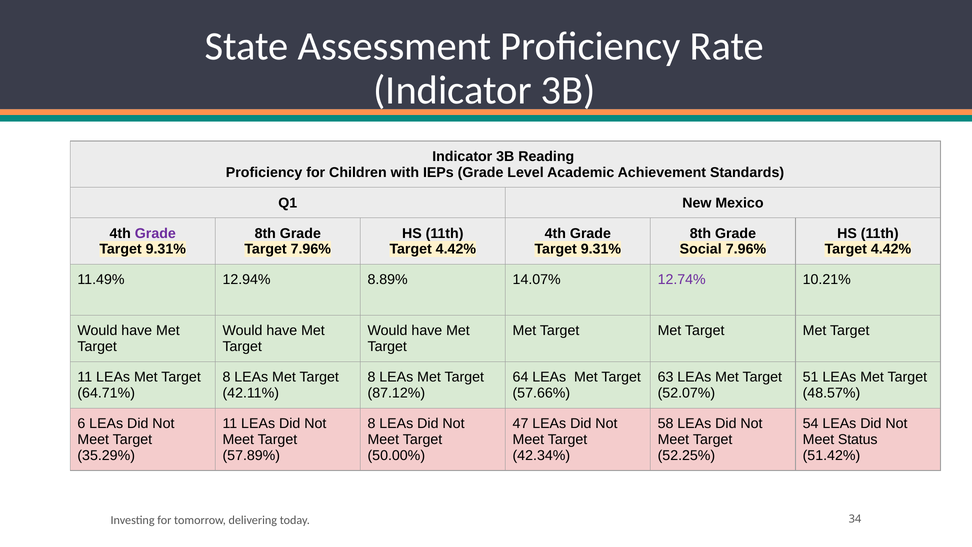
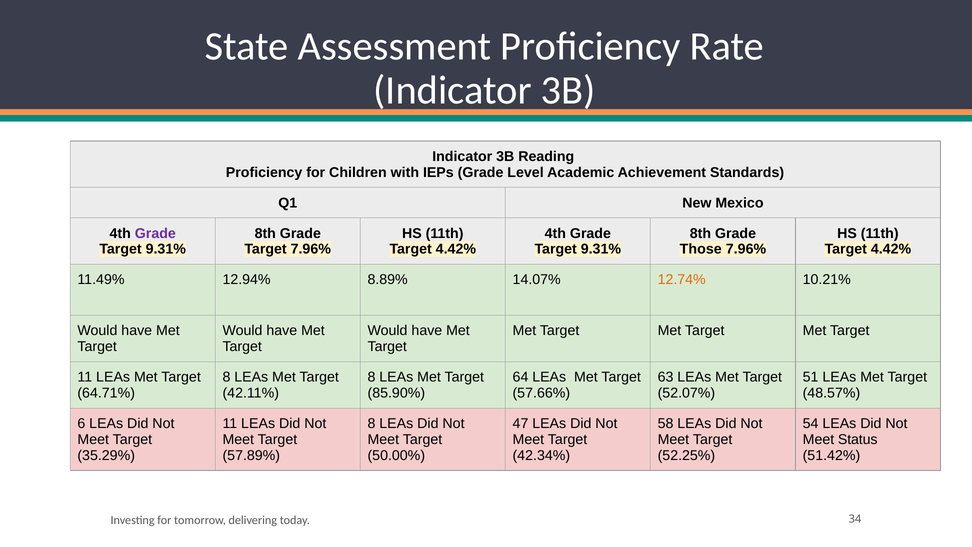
Social: Social -> Those
12.74% colour: purple -> orange
87.12%: 87.12% -> 85.90%
